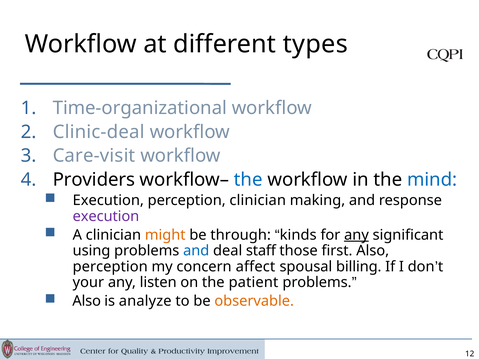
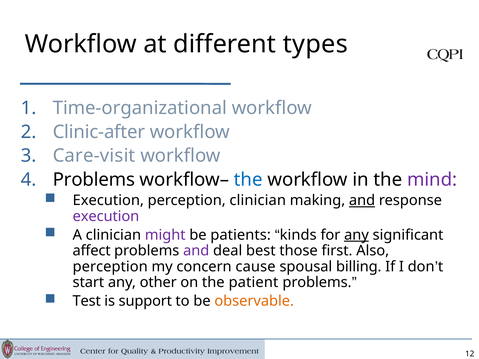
Clinic-deal: Clinic-deal -> Clinic-after
Providers at (94, 180): Providers -> Problems
mind colour: blue -> purple
and at (362, 201) underline: none -> present
might colour: orange -> purple
through: through -> patients
using: using -> affect
and at (196, 251) colour: blue -> purple
staff: staff -> best
affect: affect -> cause
your: your -> start
listen: listen -> other
Also at (87, 301): Also -> Test
analyze: analyze -> support
